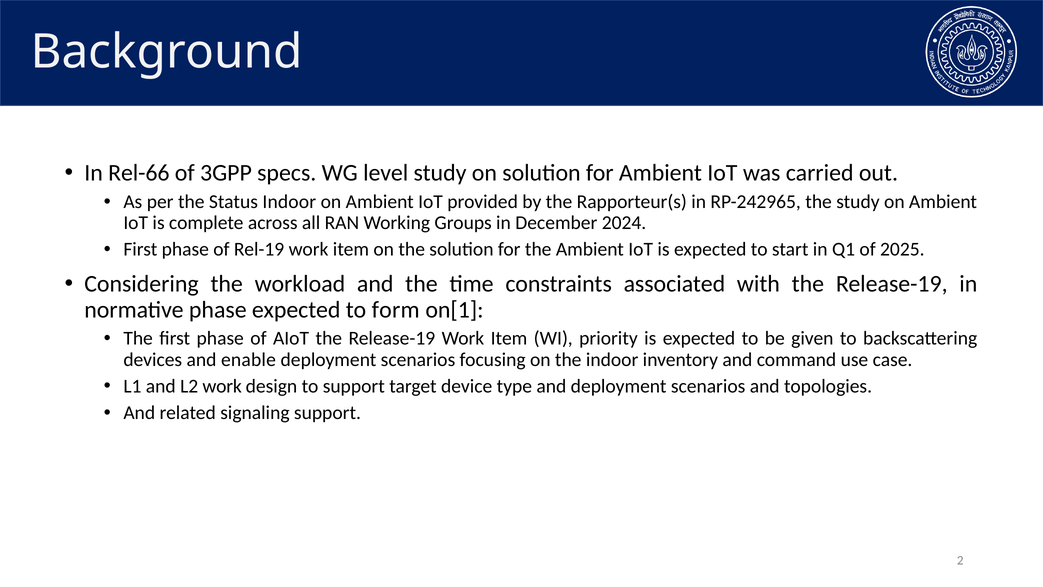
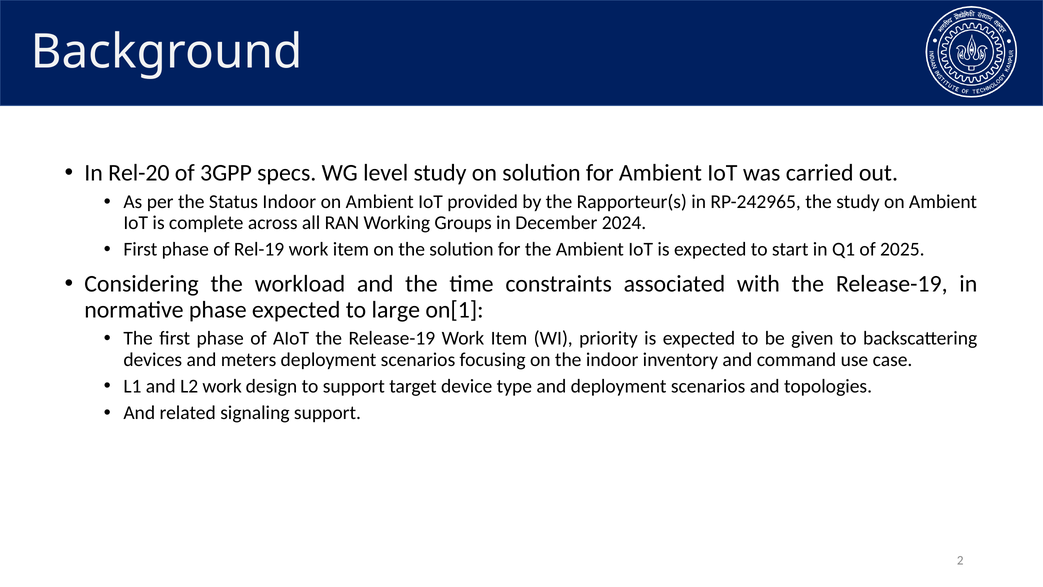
Rel-66: Rel-66 -> Rel-20
form: form -> large
enable: enable -> meters
